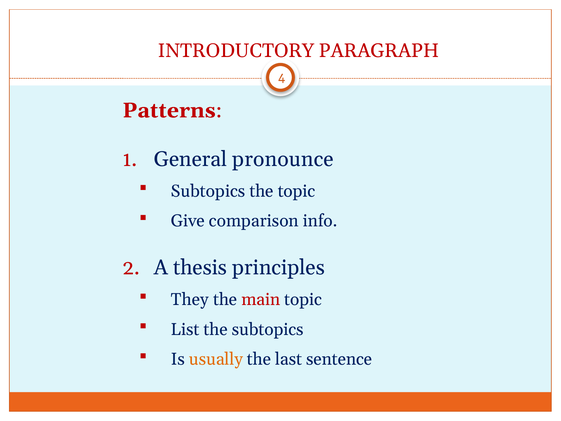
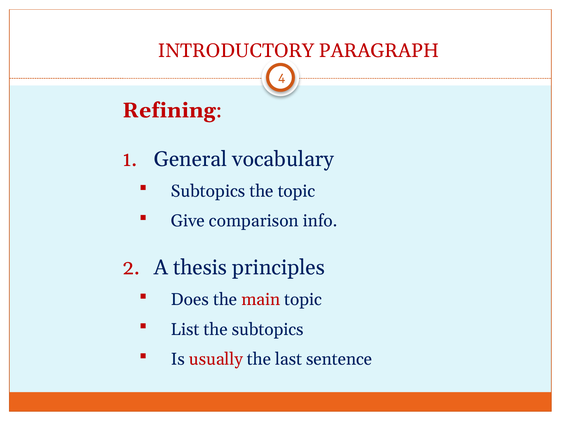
Patterns: Patterns -> Refining
pronounce: pronounce -> vocabulary
They: They -> Does
usually colour: orange -> red
